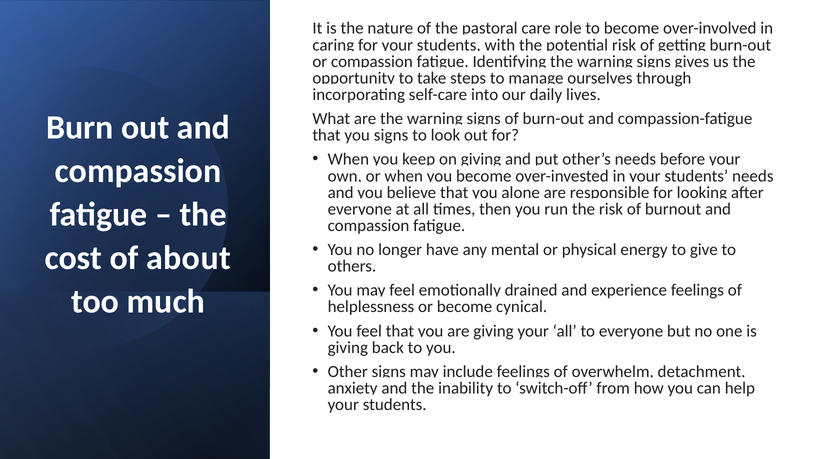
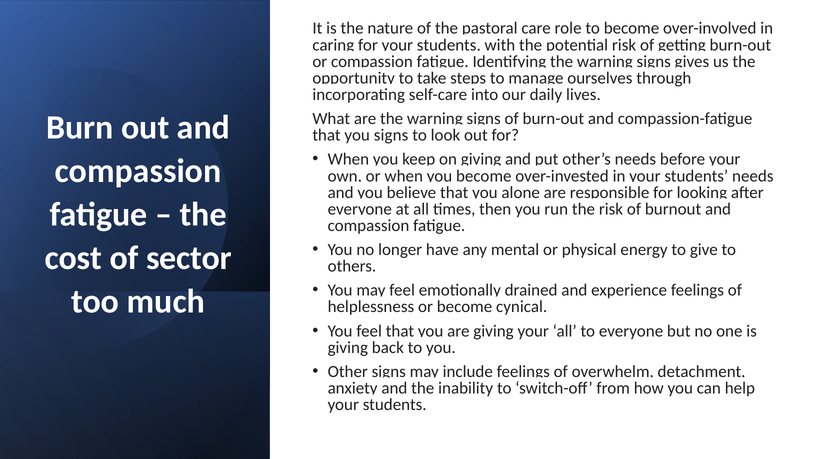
about: about -> sector
